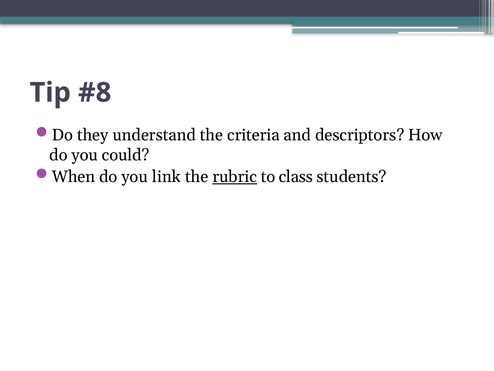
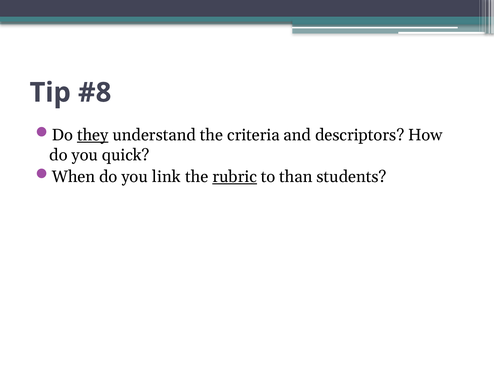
they underline: none -> present
could: could -> quick
class: class -> than
